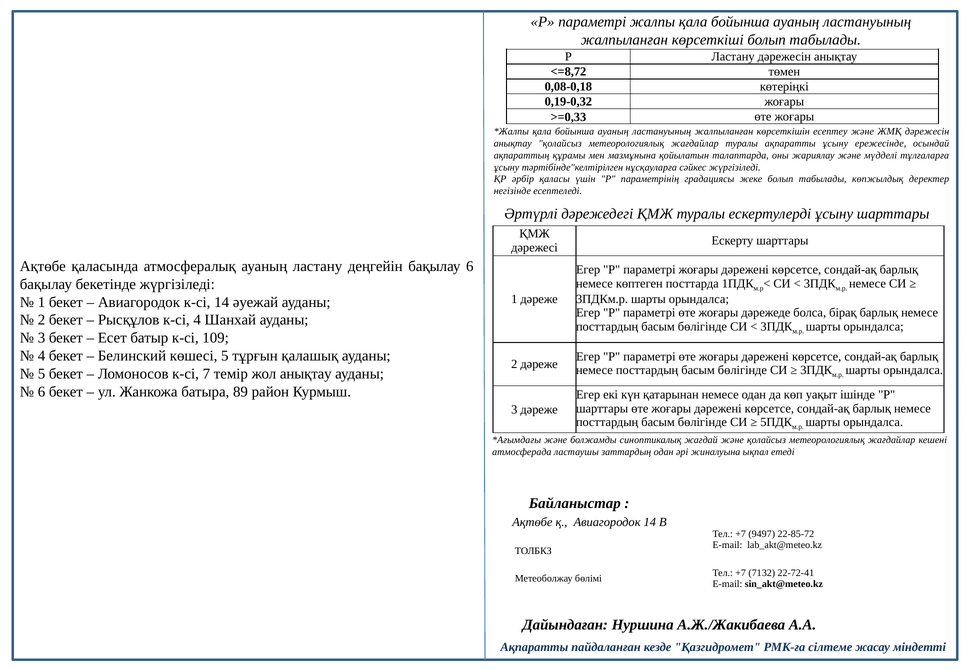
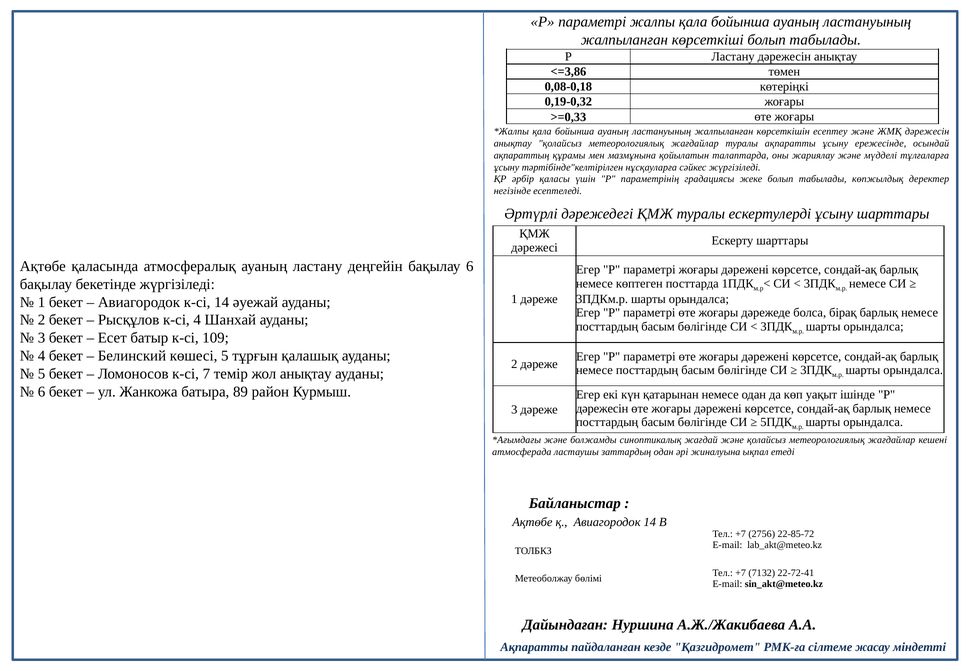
<=8,72: <=8,72 -> <=3,86
шарттары at (602, 409): шарттары -> дәрежесін
9497: 9497 -> 2756
